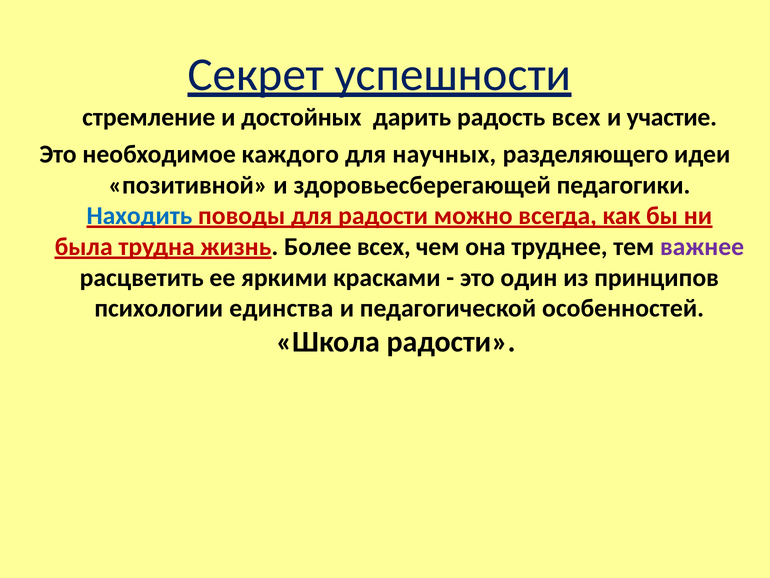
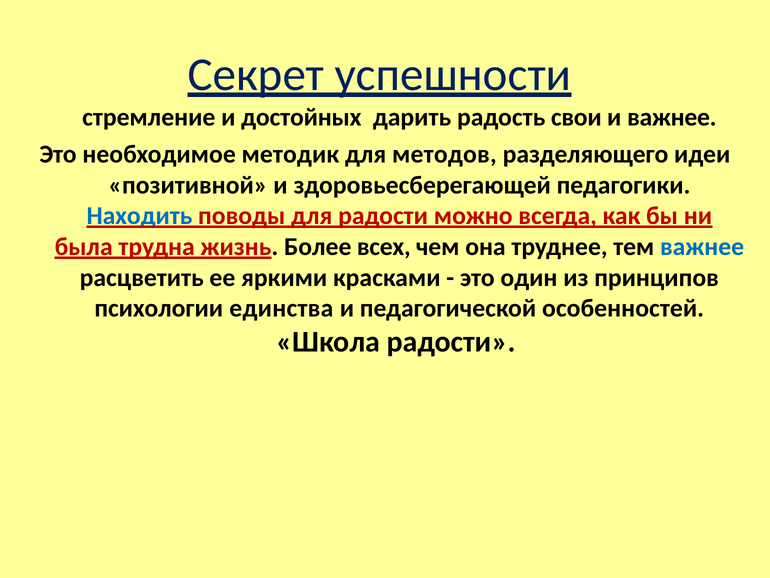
радость всех: всех -> свои
и участие: участие -> важнее
каждого: каждого -> методик
научных: научных -> методов
важнее at (702, 247) colour: purple -> blue
